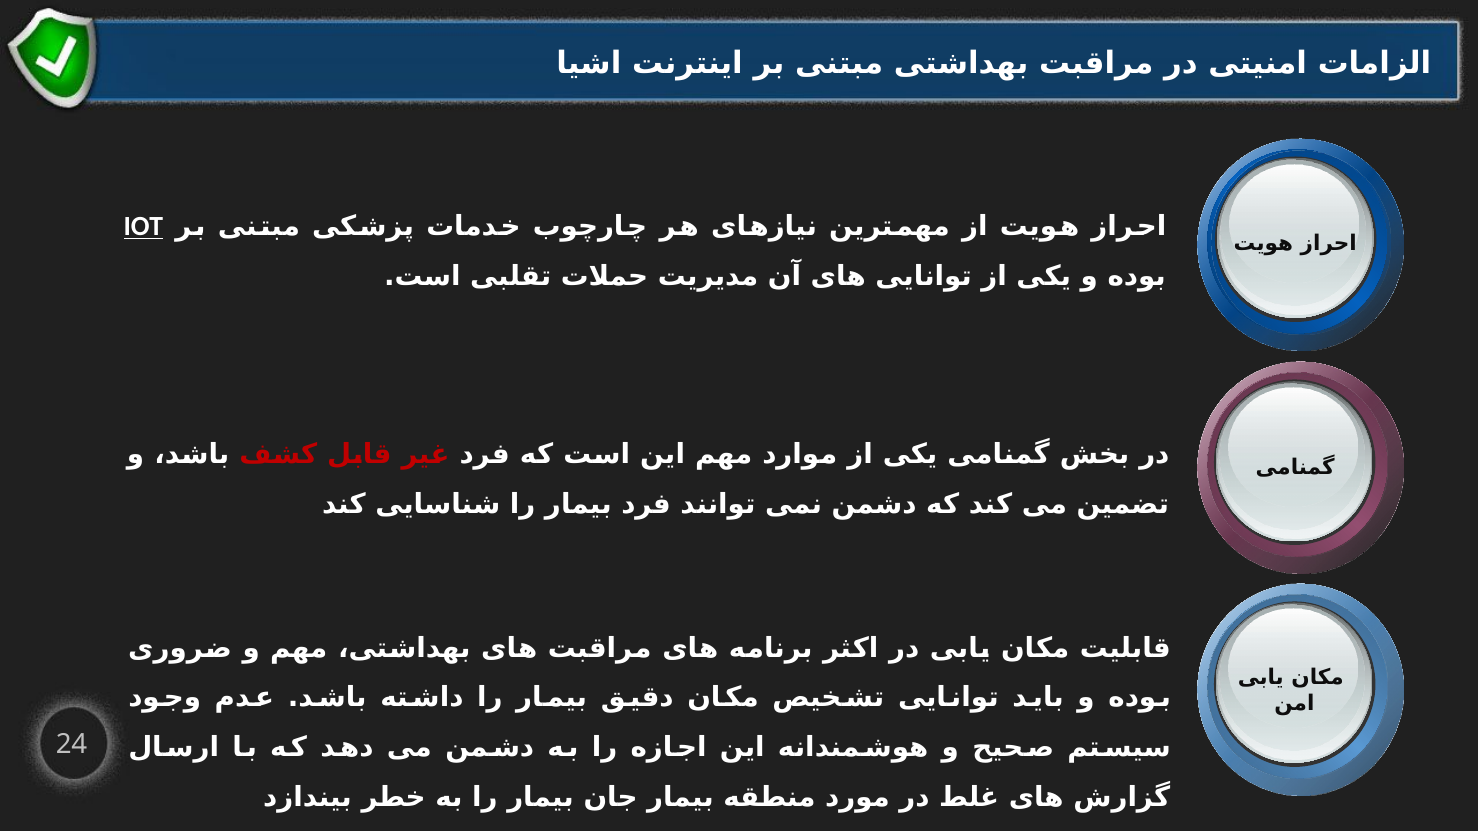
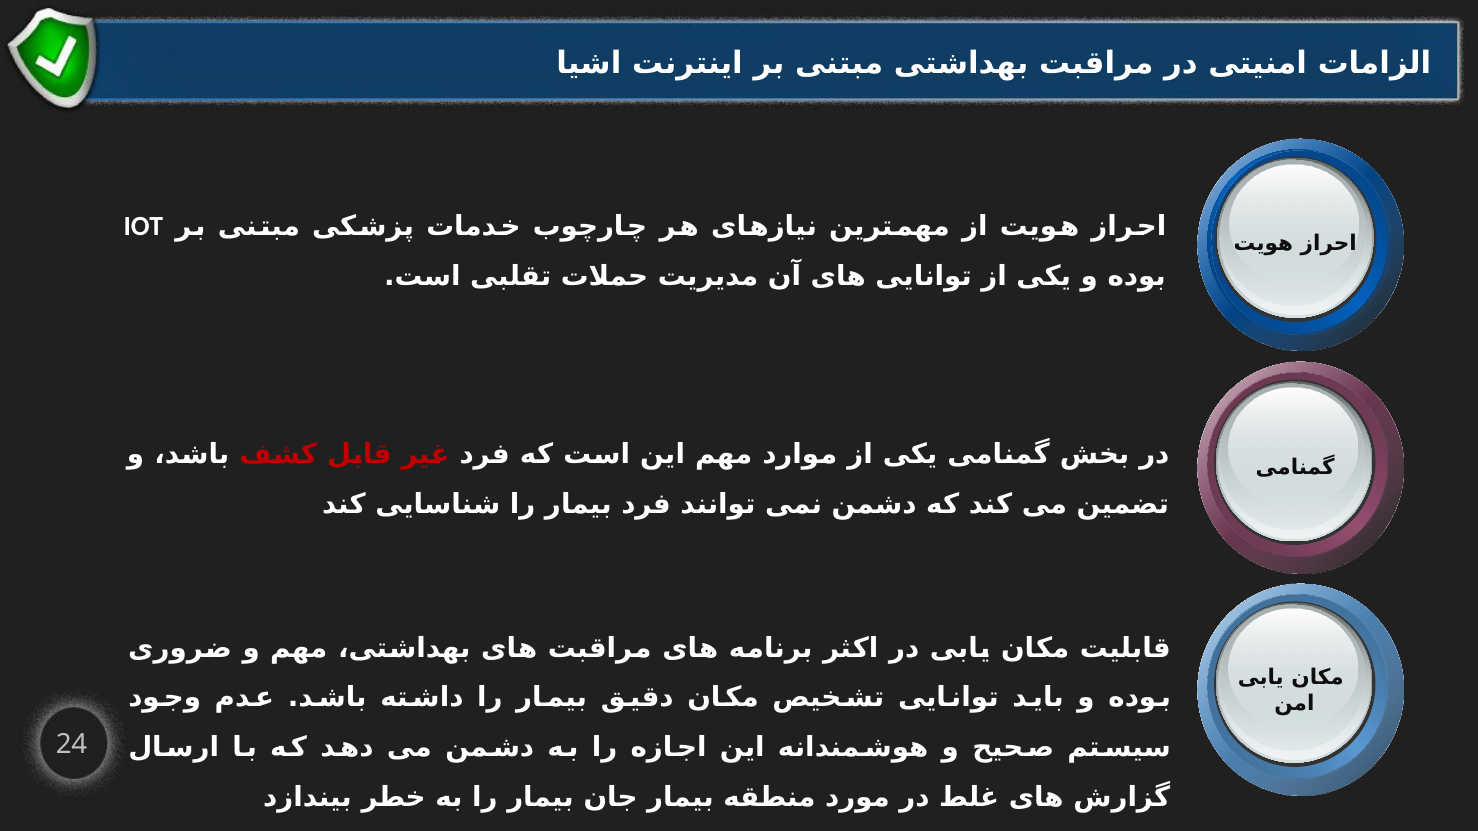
IOT underline: present -> none
